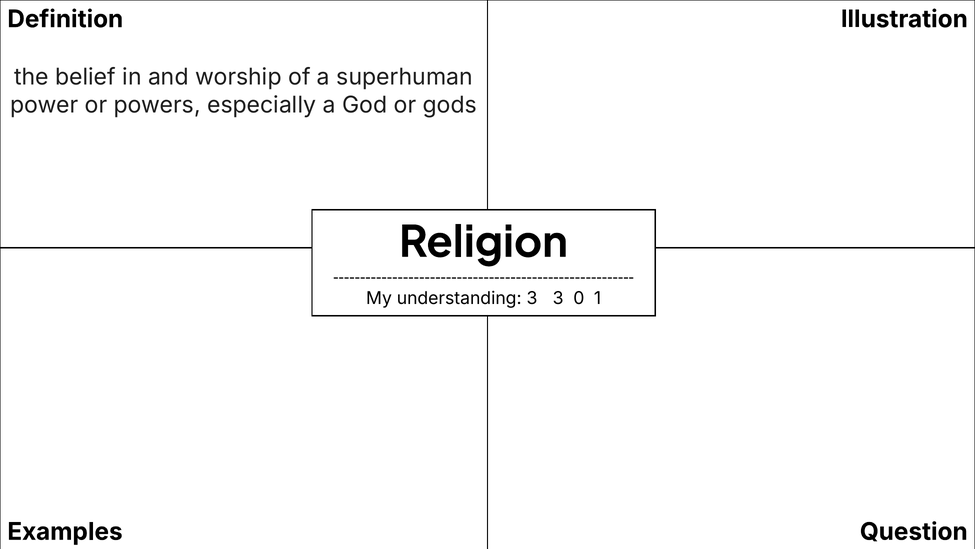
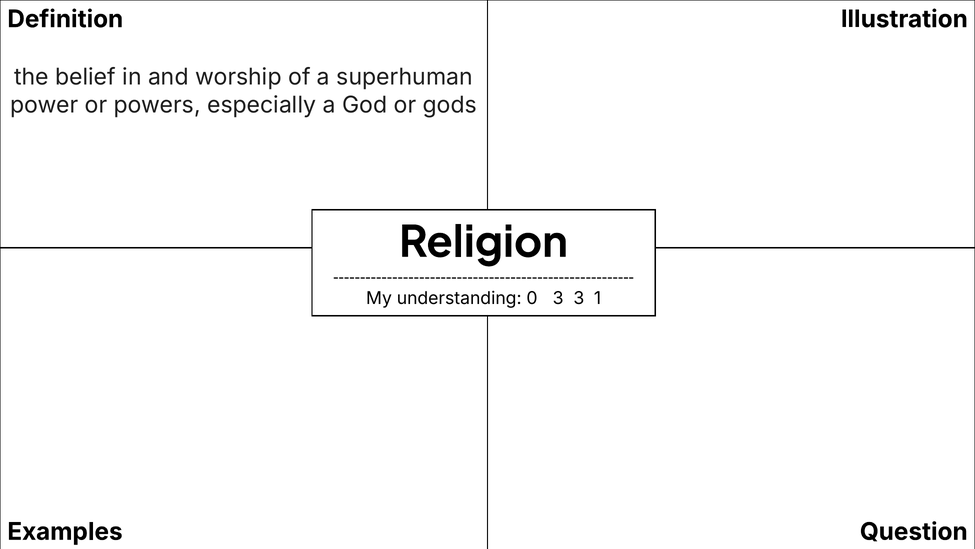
understanding 3: 3 -> 0
3 0: 0 -> 3
